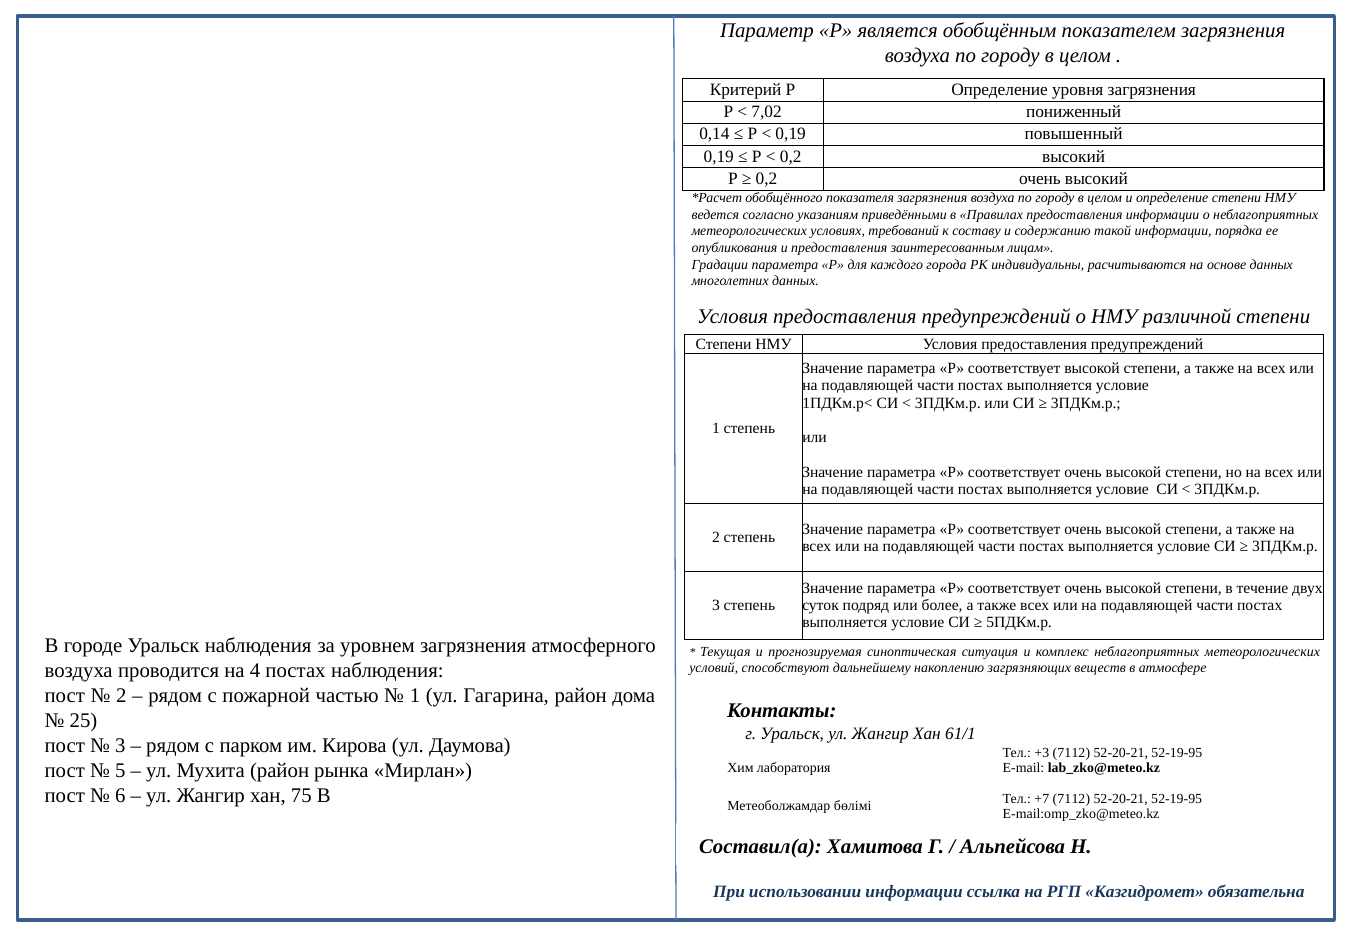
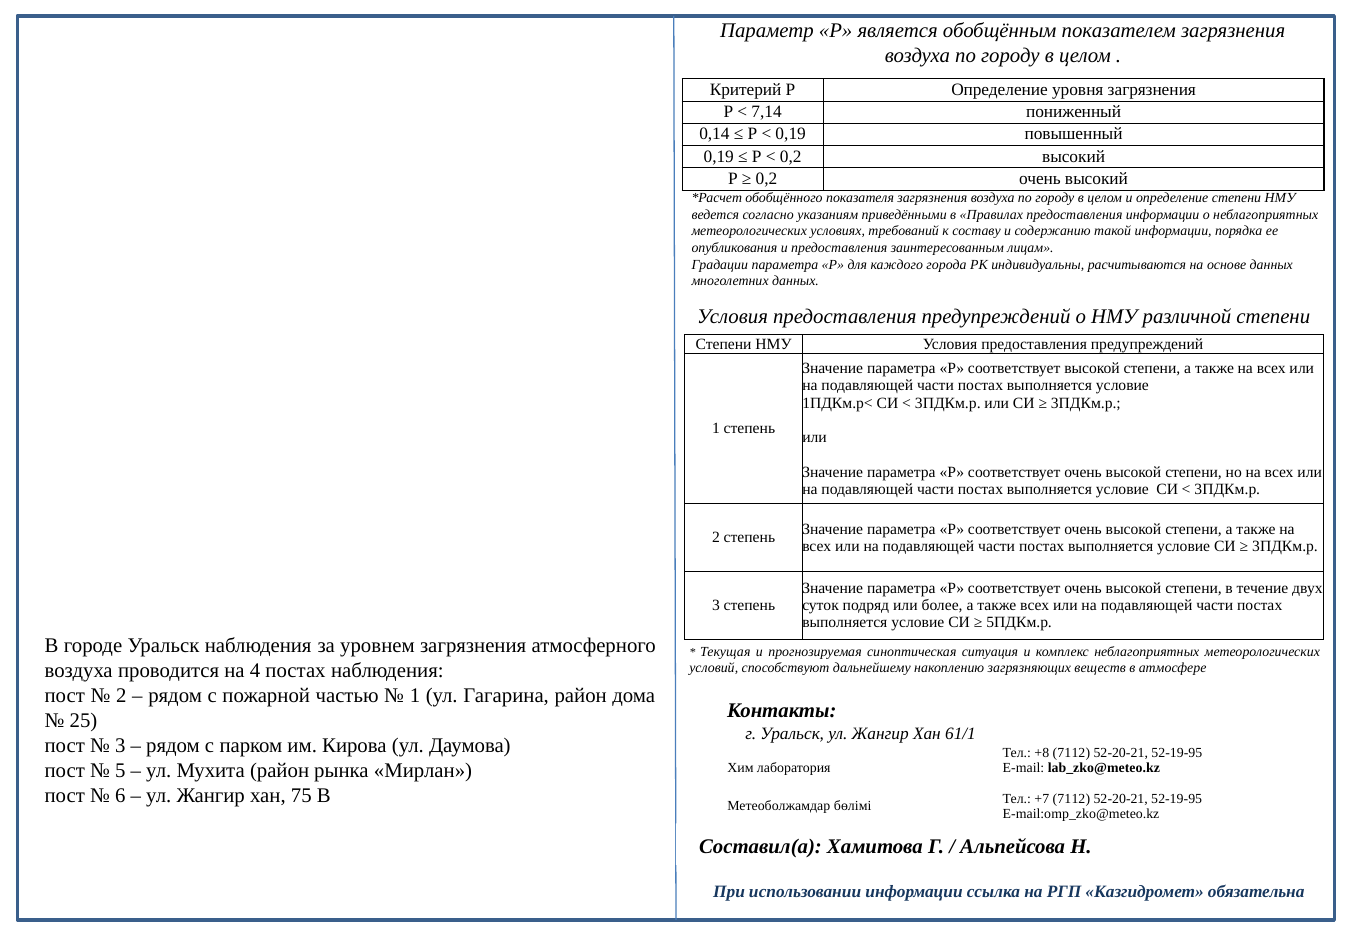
7,02: 7,02 -> 7,14
+3: +3 -> +8
